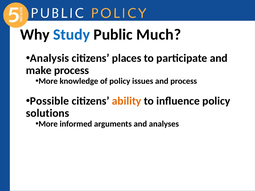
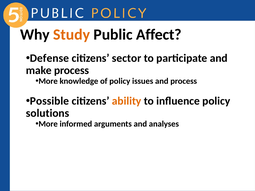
Study colour: blue -> orange
Much: Much -> Affect
Analysis: Analysis -> Defense
places: places -> sector
